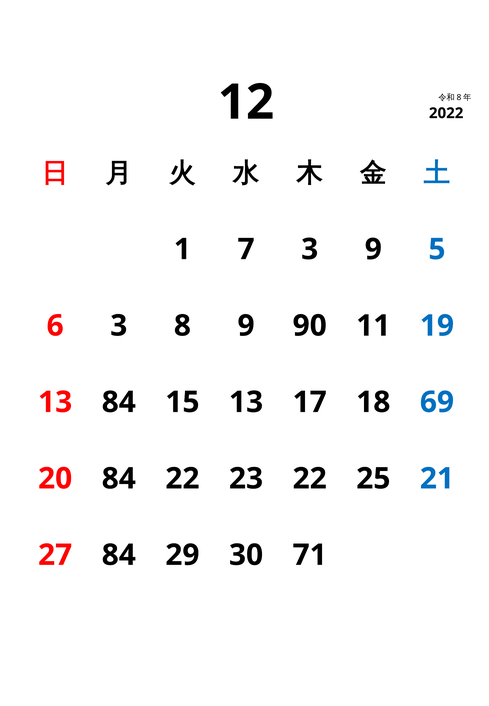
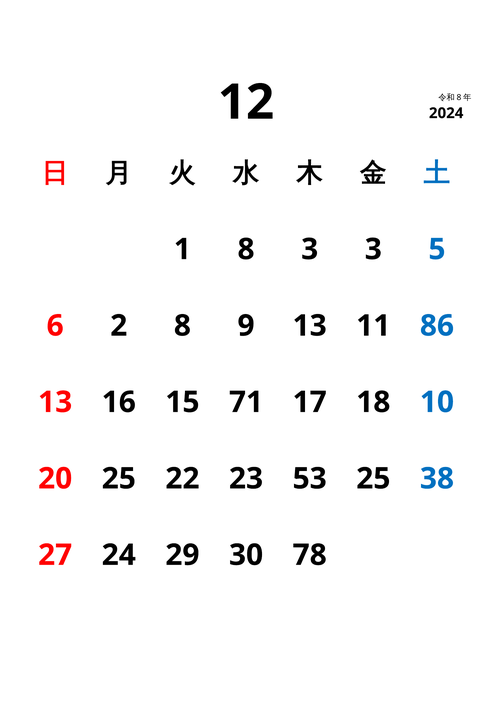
2022: 2022 -> 2024
1 7: 7 -> 8
3 9: 9 -> 3
6 3: 3 -> 2
9 90: 90 -> 13
19: 19 -> 86
13 84: 84 -> 16
15 13: 13 -> 71
69: 69 -> 10
20 84: 84 -> 25
23 22: 22 -> 53
21: 21 -> 38
27 84: 84 -> 24
71: 71 -> 78
